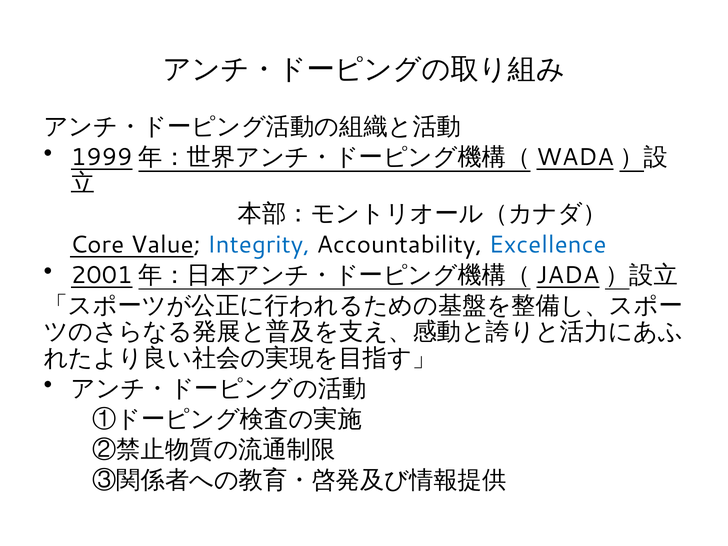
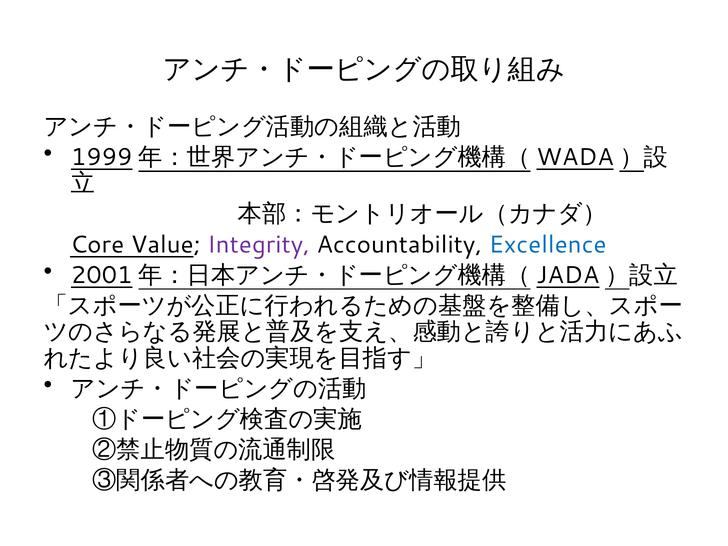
Integrity colour: blue -> purple
